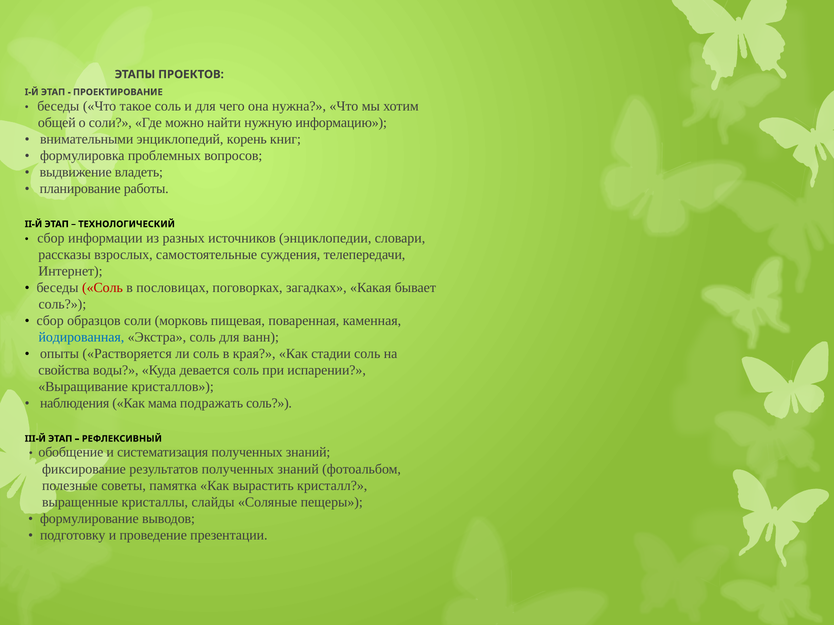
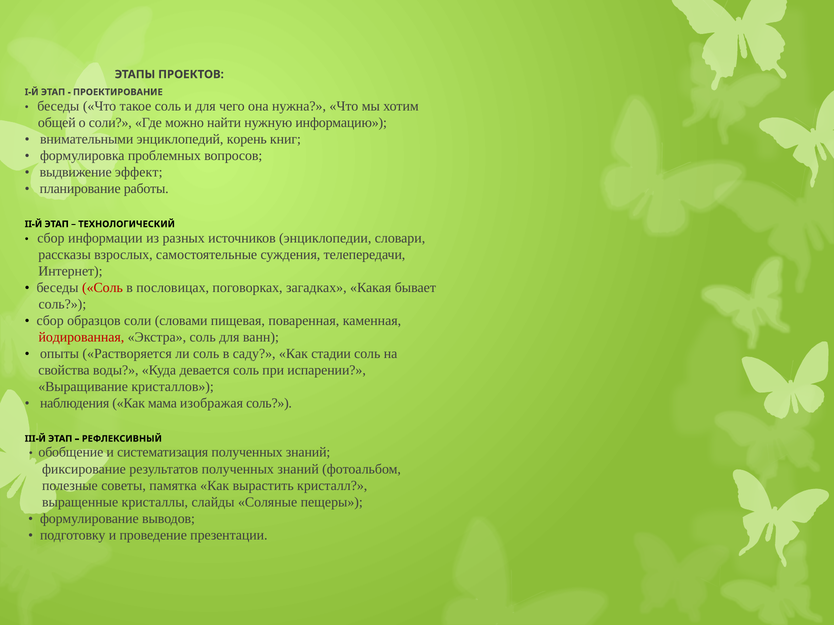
владеть: владеть -> эффект
морковь: морковь -> словами
йодированная colour: blue -> red
края: края -> саду
подражать: подражать -> изображая
